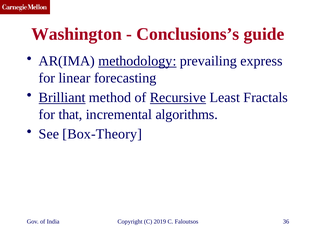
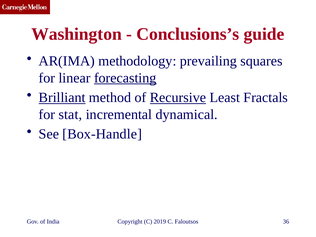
methodology underline: present -> none
express: express -> squares
forecasting underline: none -> present
that: that -> stat
algorithms: algorithms -> dynamical
Box-Theory: Box-Theory -> Box-Handle
